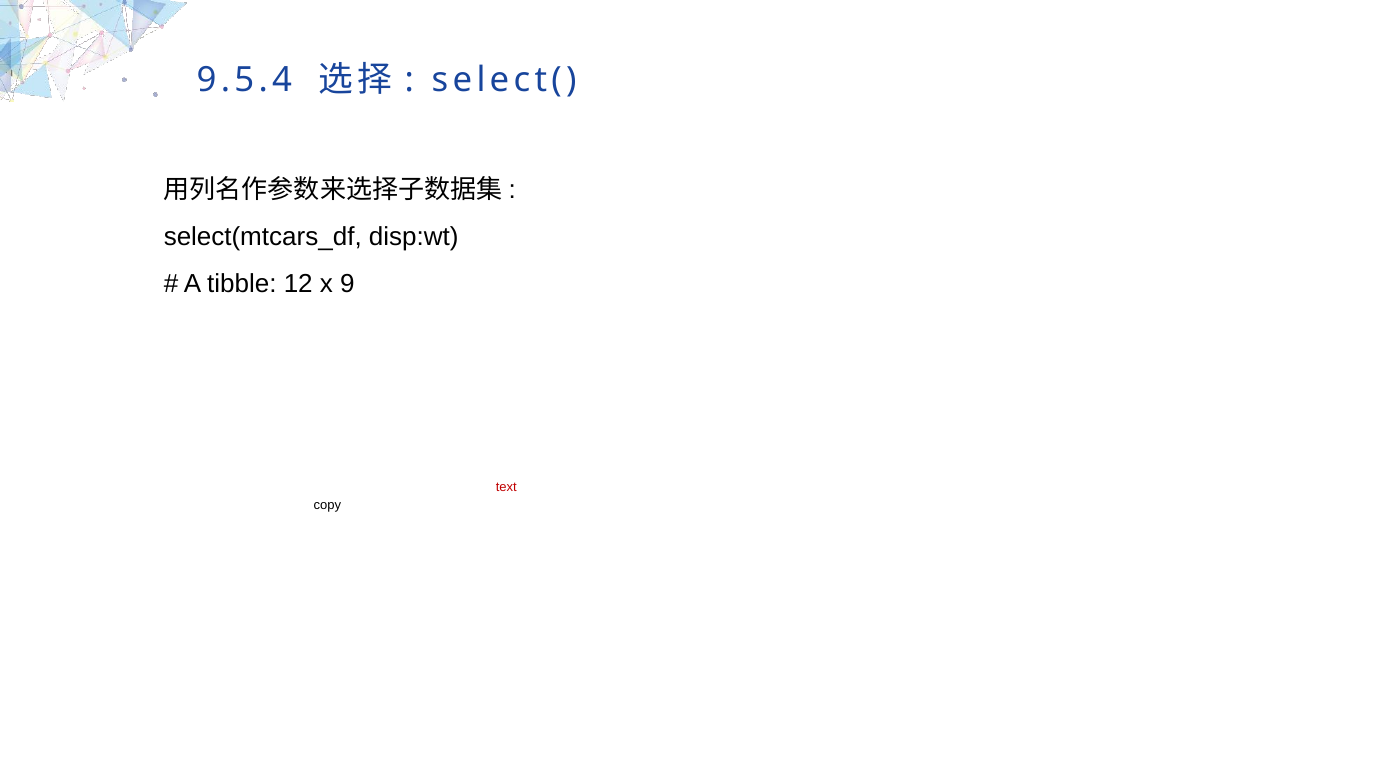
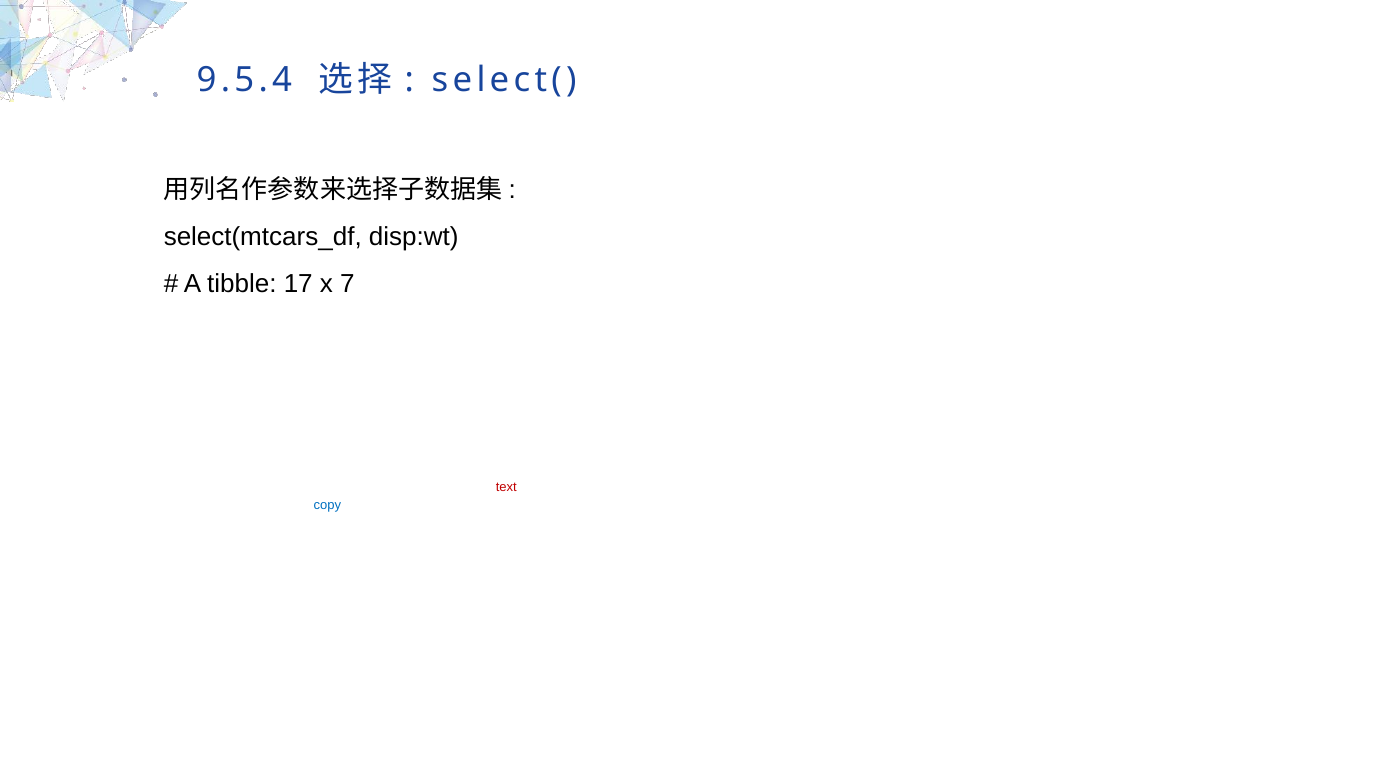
12: 12 -> 17
9: 9 -> 7
copy at (327, 506) colour: black -> blue
